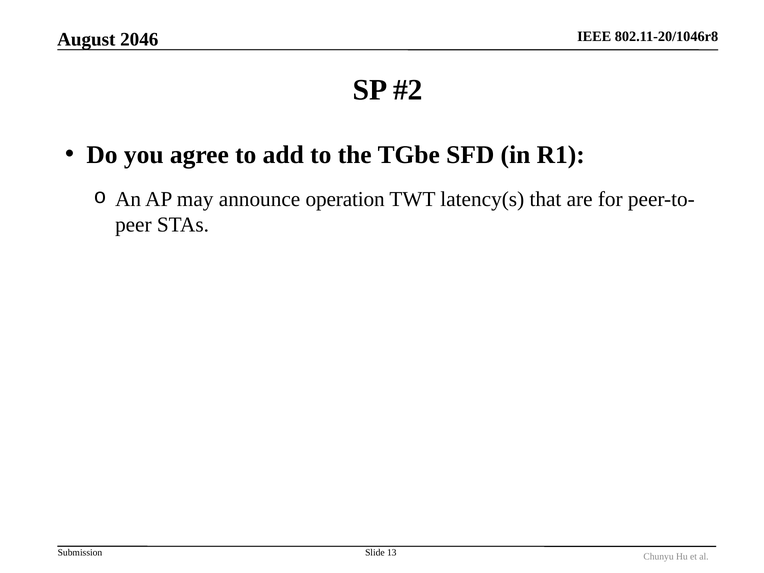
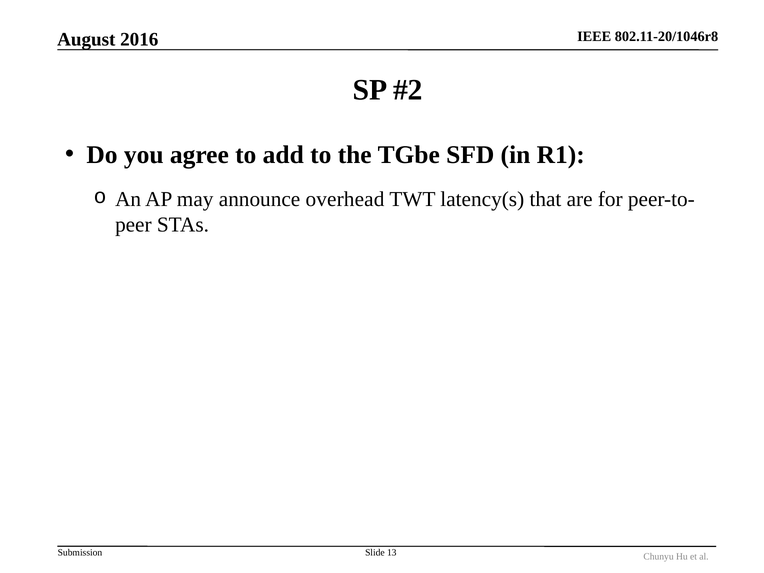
2046: 2046 -> 2016
operation: operation -> overhead
